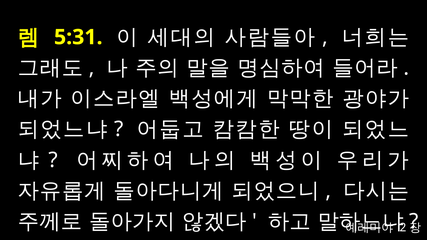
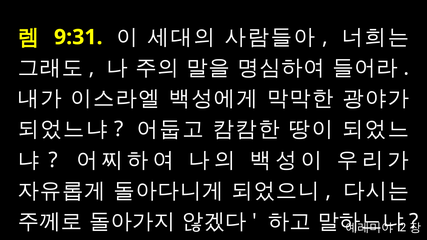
5:31: 5:31 -> 9:31
